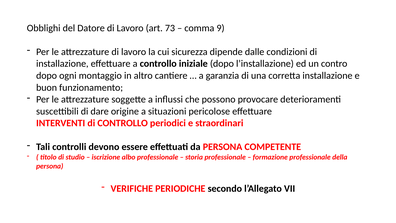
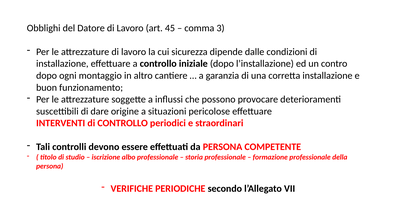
73: 73 -> 45
9: 9 -> 3
